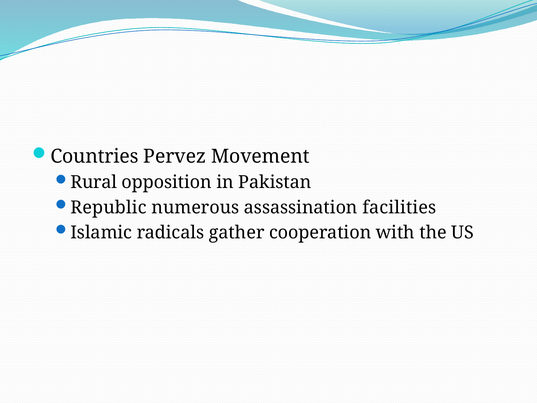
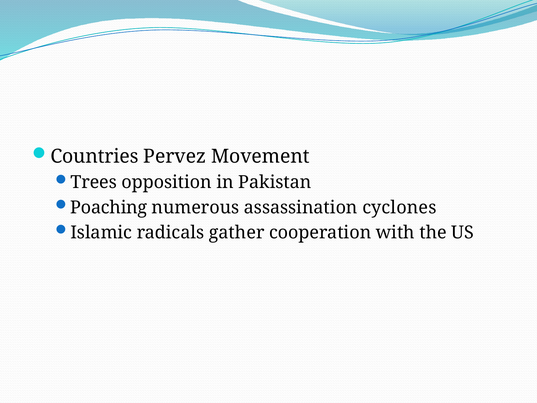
Rural: Rural -> Trees
Republic: Republic -> Poaching
facilities: facilities -> cyclones
